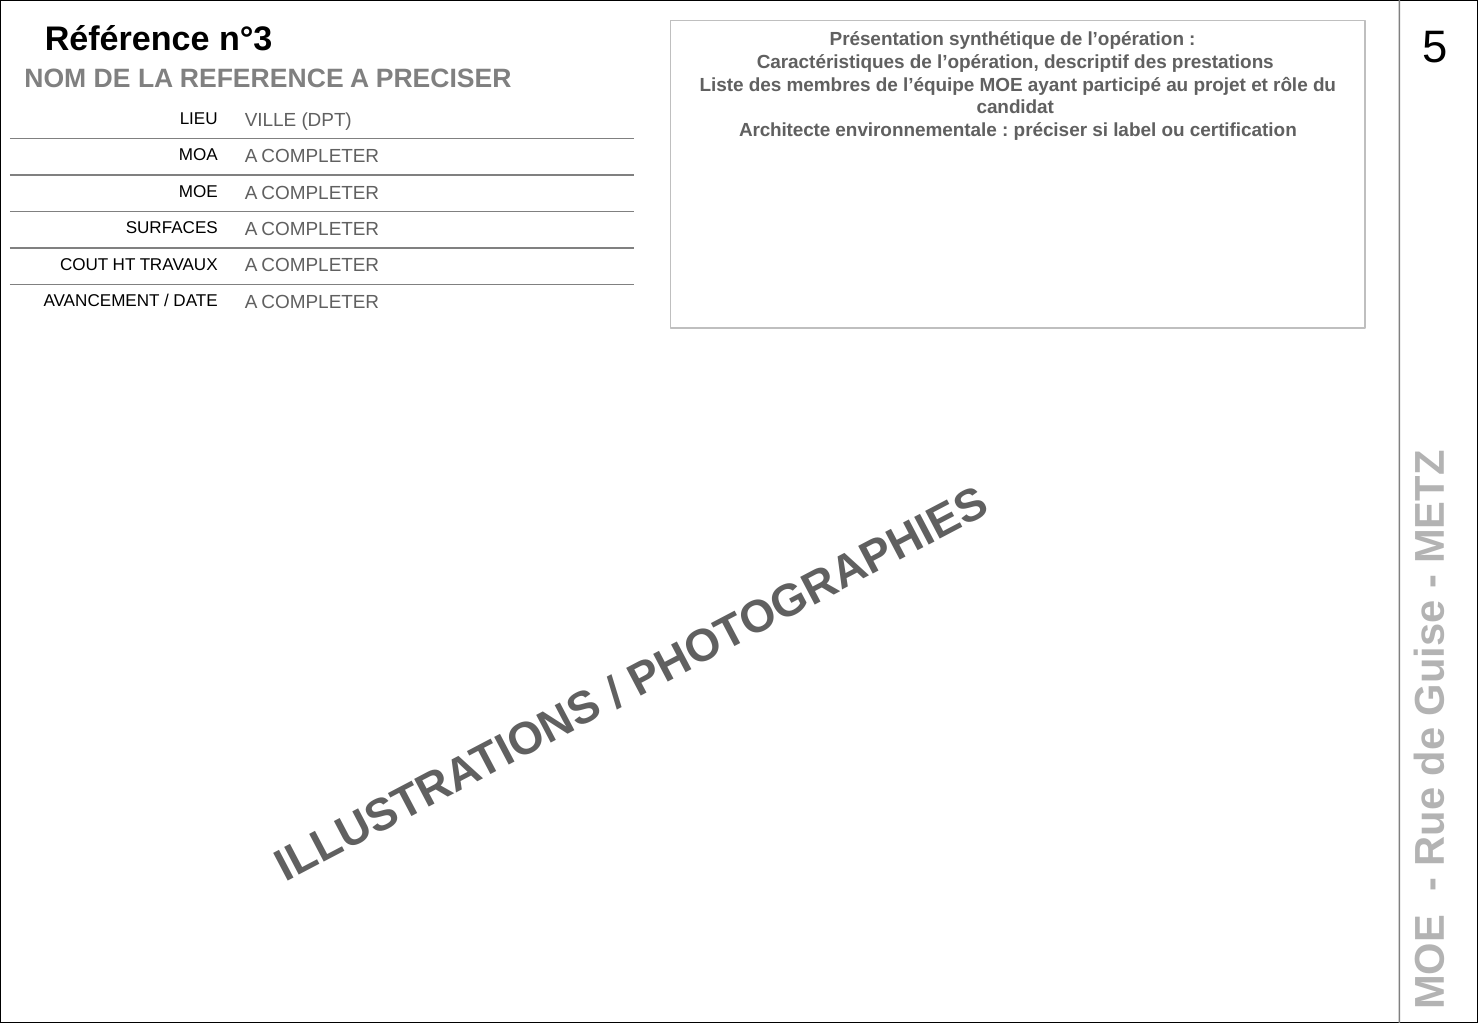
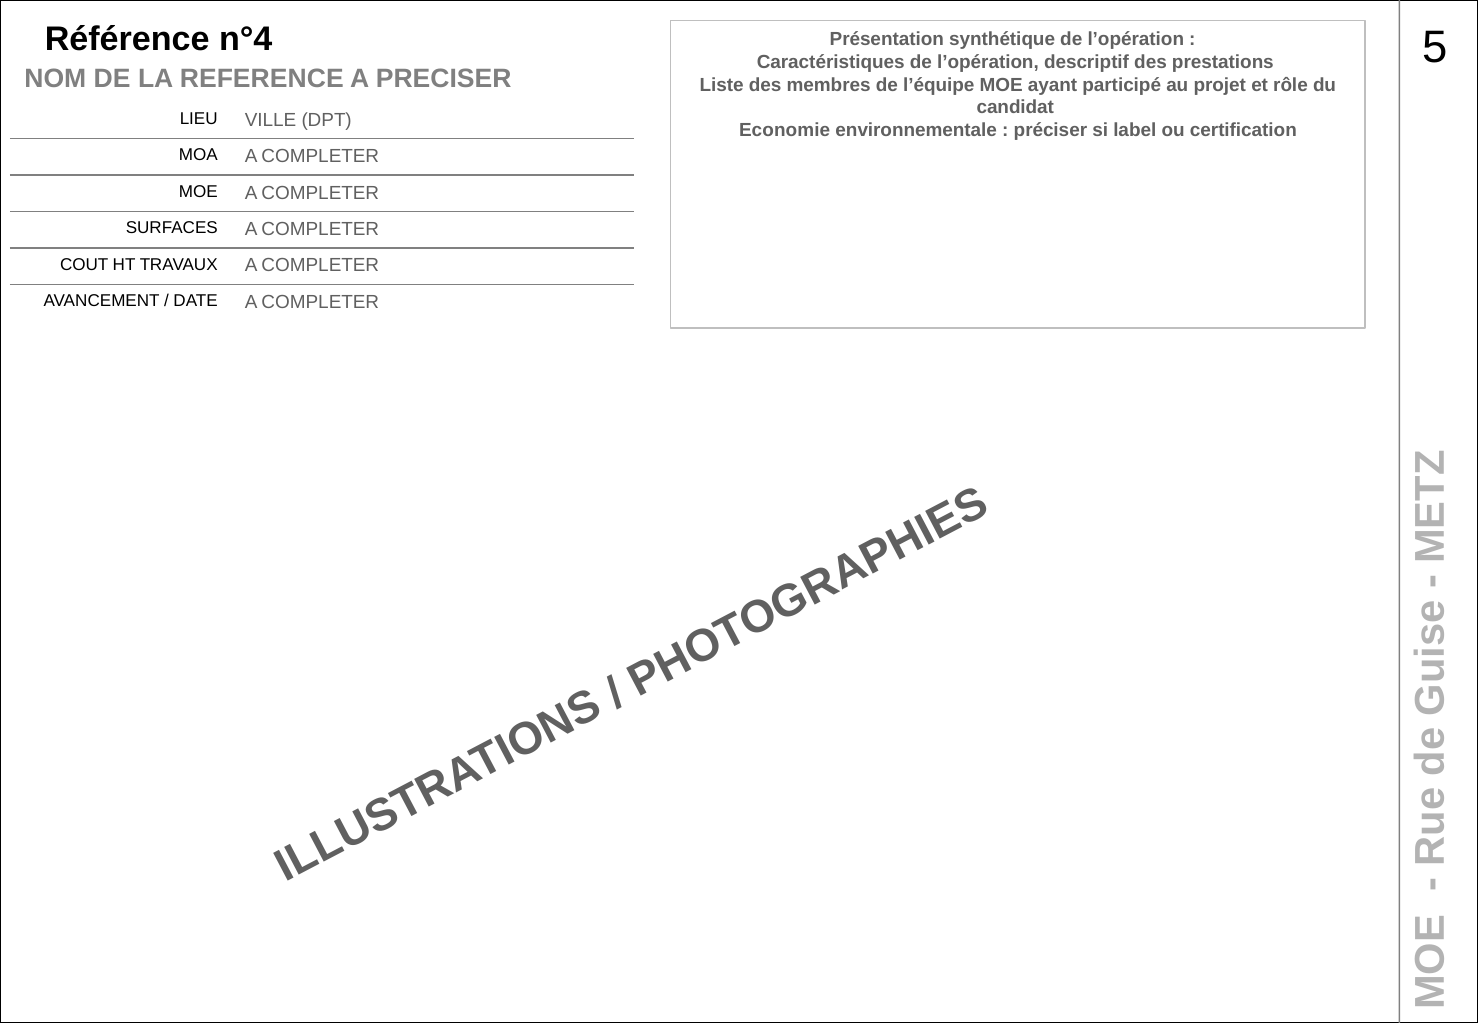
n°3: n°3 -> n°4
Architecte: Architecte -> Economie
